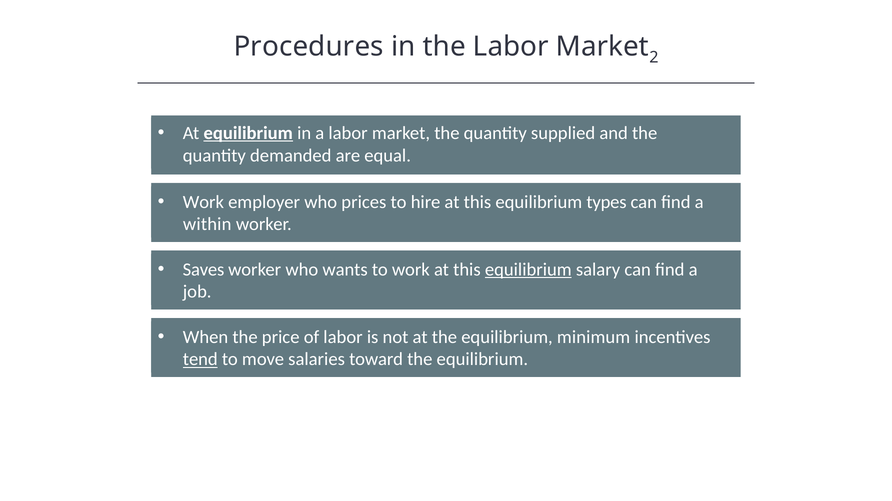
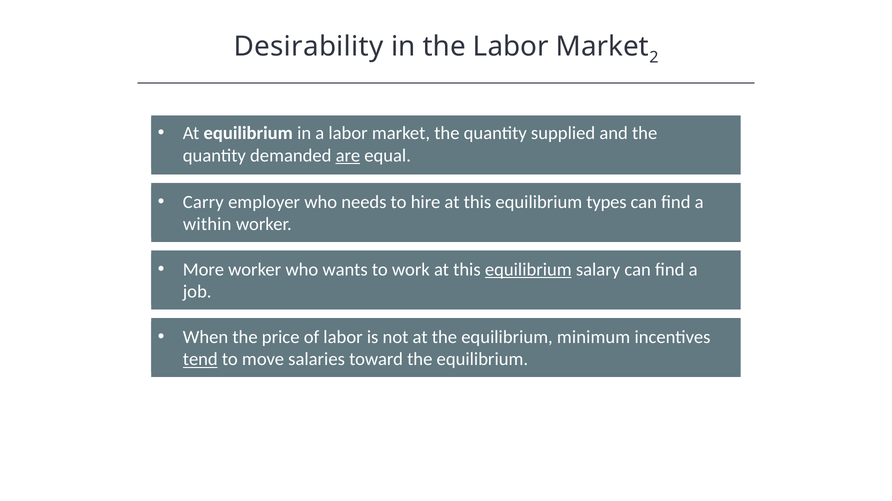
Procedures: Procedures -> Desirability
equilibrium at (248, 133) underline: present -> none
are underline: none -> present
Work at (203, 202): Work -> Carry
prices: prices -> needs
Saves: Saves -> More
